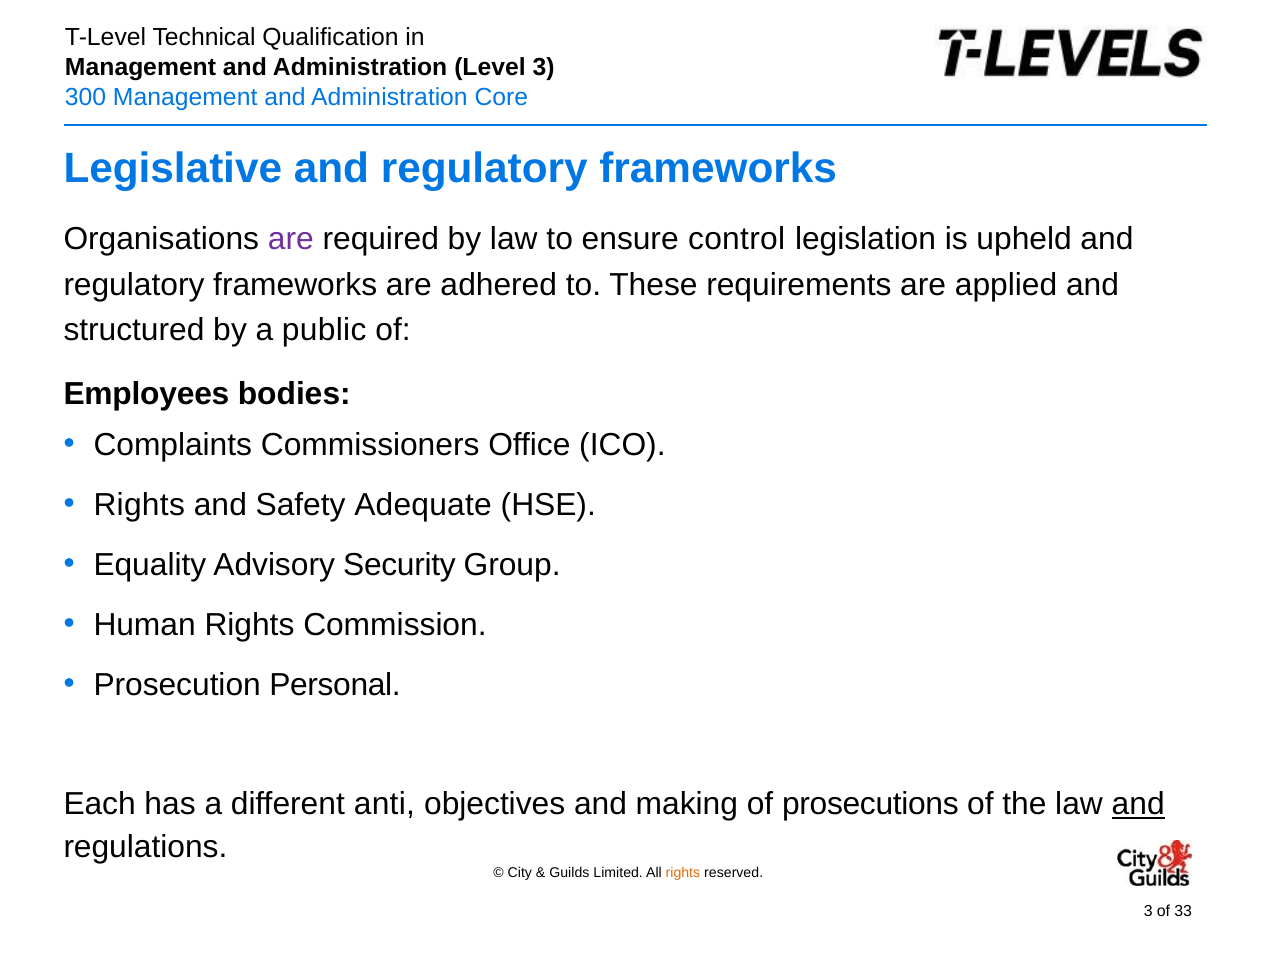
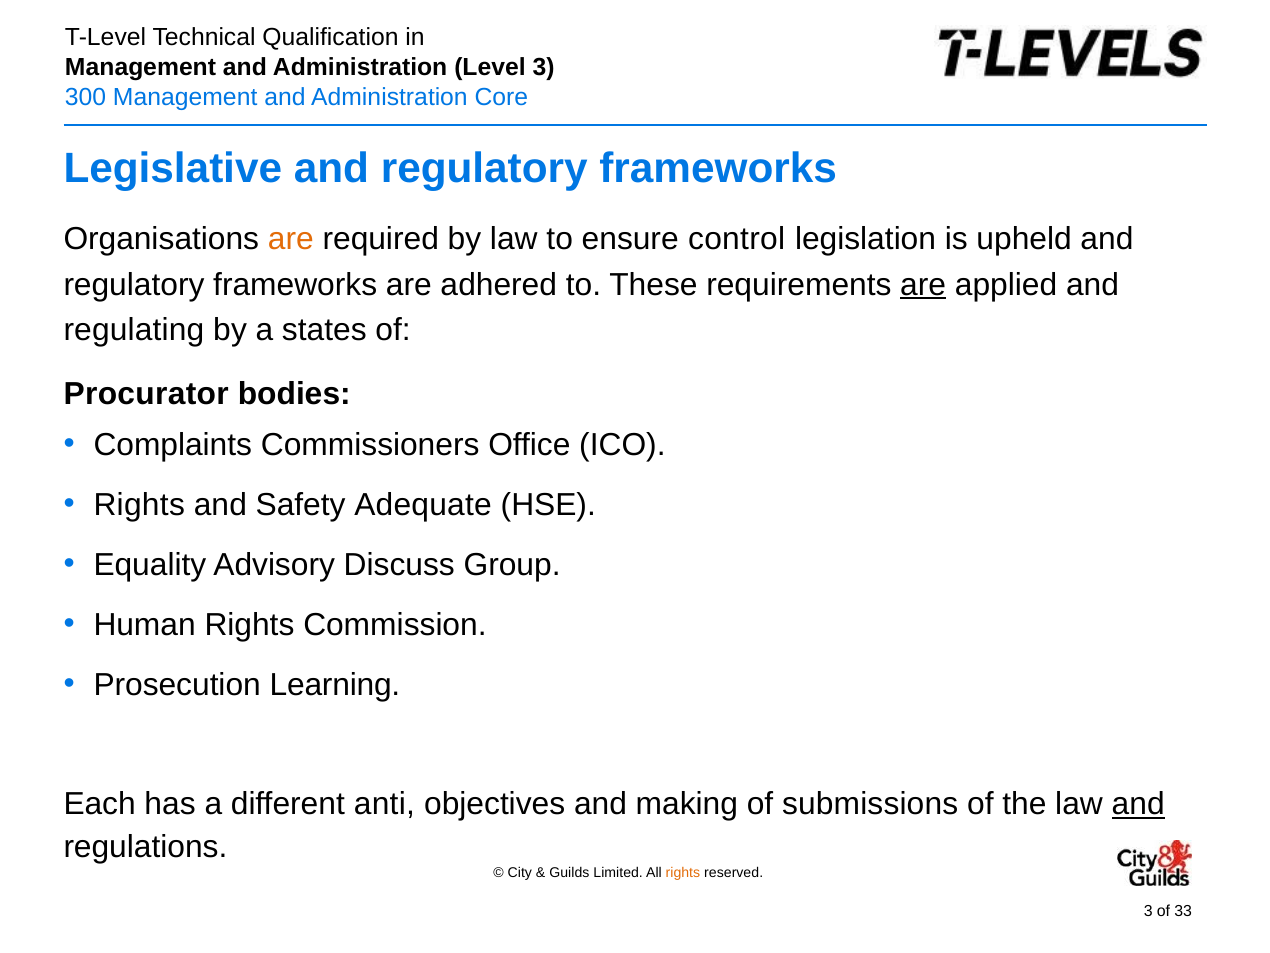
are at (291, 239) colour: purple -> orange
are at (923, 285) underline: none -> present
structured: structured -> regulating
public: public -> states
Employees: Employees -> Procurator
Security: Security -> Discuss
Personal: Personal -> Learning
prosecutions: prosecutions -> submissions
